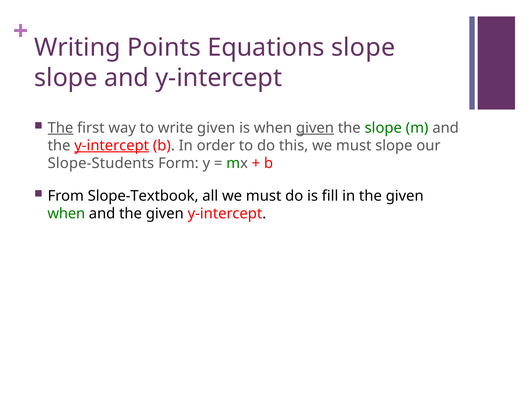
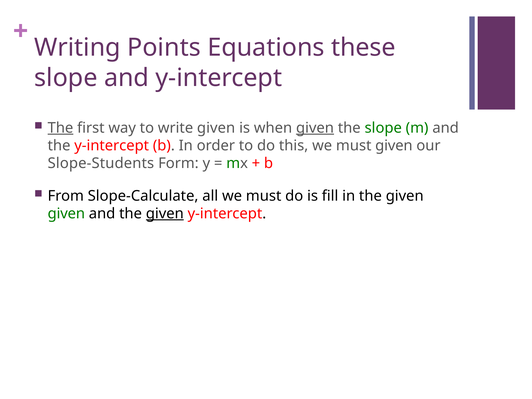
Equations slope: slope -> these
y-intercept at (112, 146) underline: present -> none
must slope: slope -> given
Slope-Textbook: Slope-Textbook -> Slope-Calculate
when at (66, 214): when -> given
given at (165, 214) underline: none -> present
